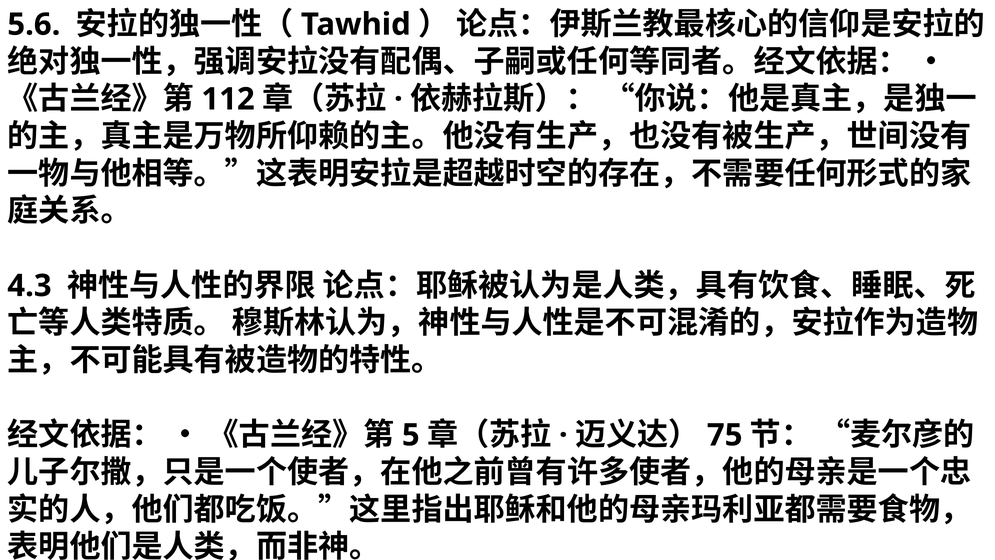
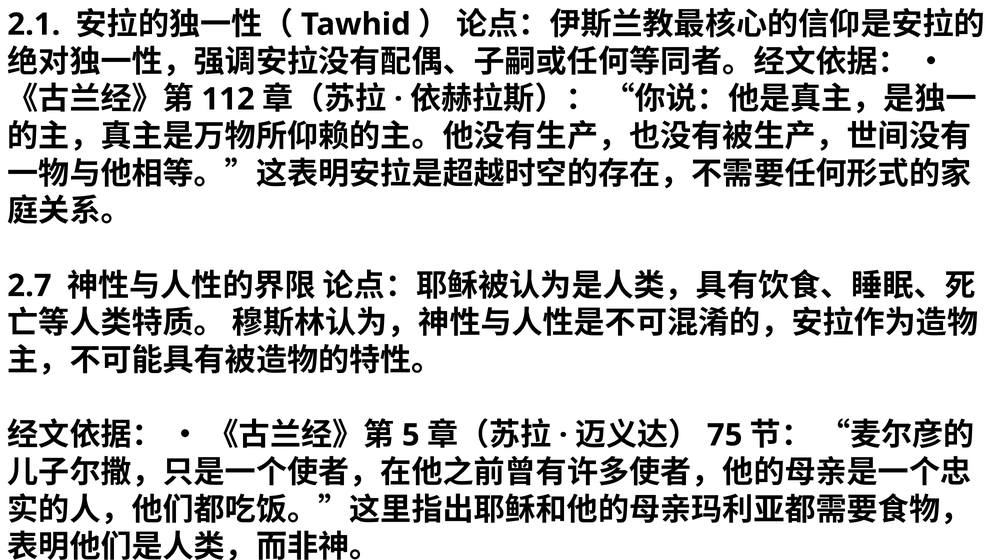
5.6: 5.6 -> 2.1
4.3: 4.3 -> 2.7
